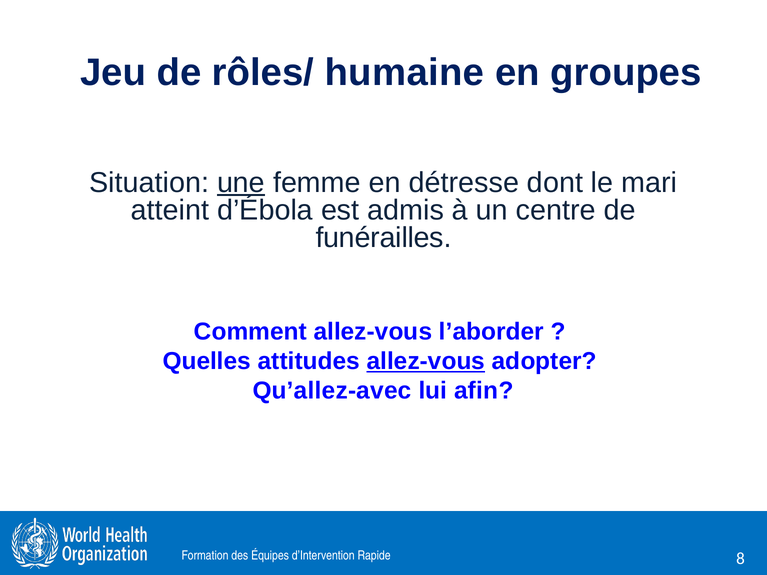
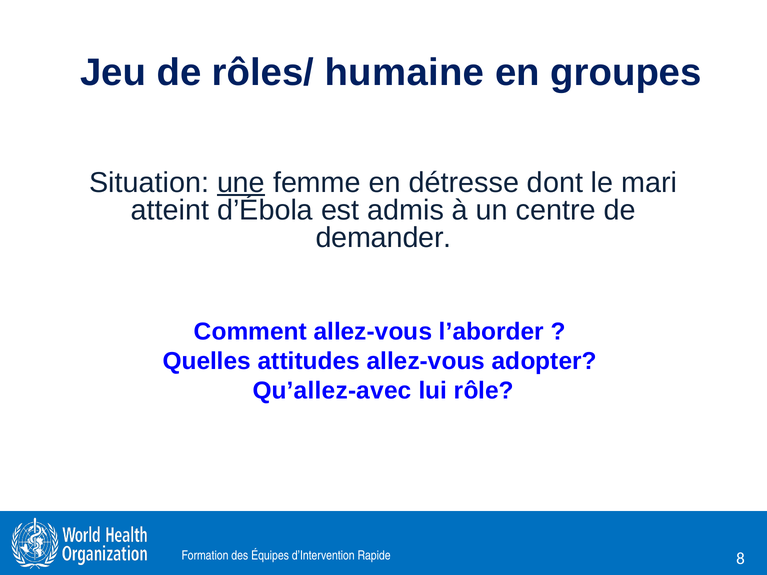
funérailles: funérailles -> demander
allez-vous at (426, 361) underline: present -> none
afin: afin -> rôle
